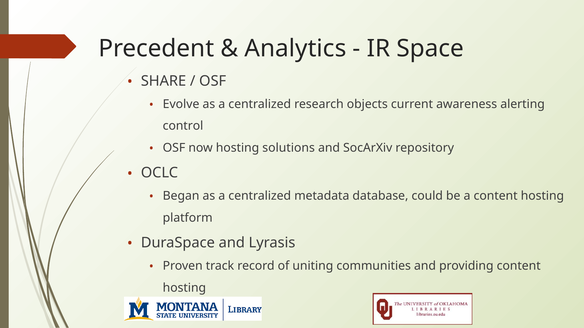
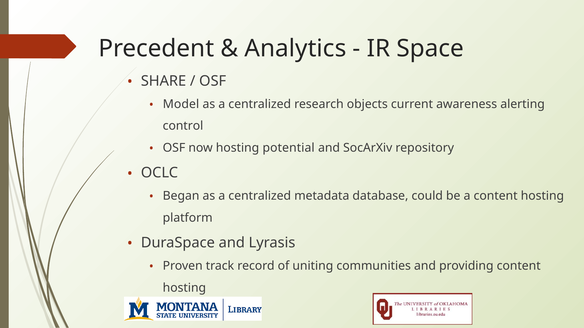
Evolve: Evolve -> Model
solutions: solutions -> potential
